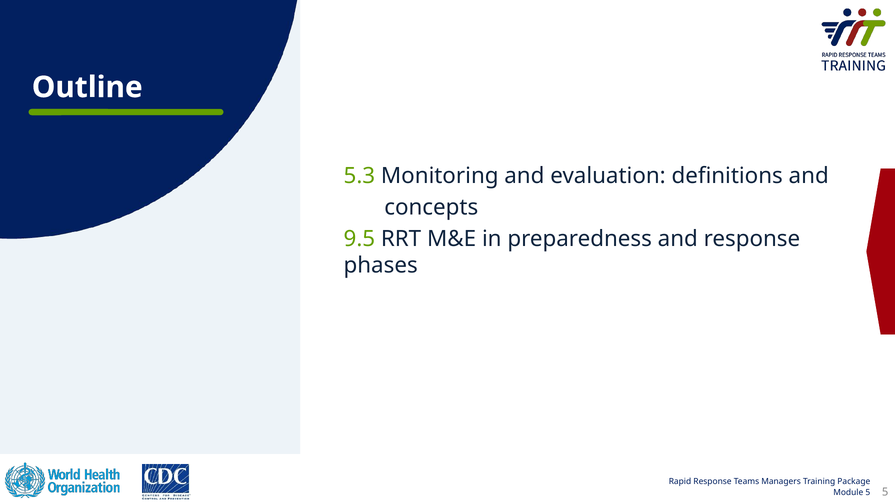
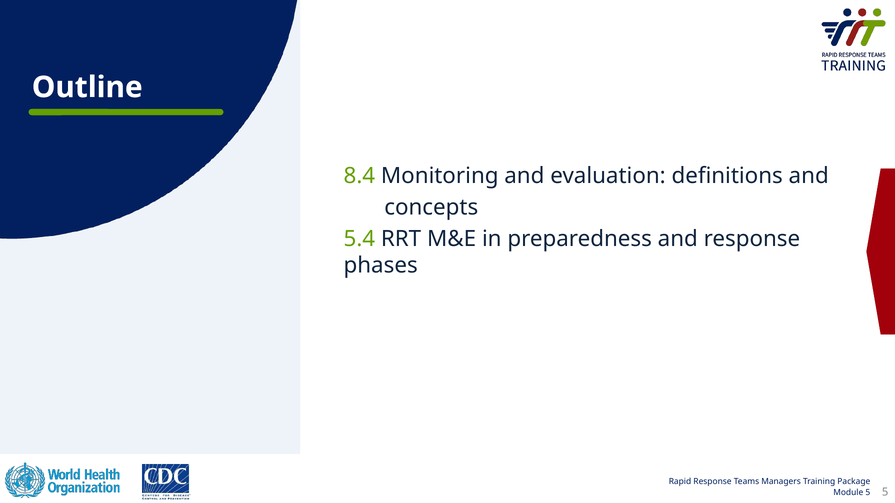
5.3: 5.3 -> 8.4
9.5: 9.5 -> 5.4
